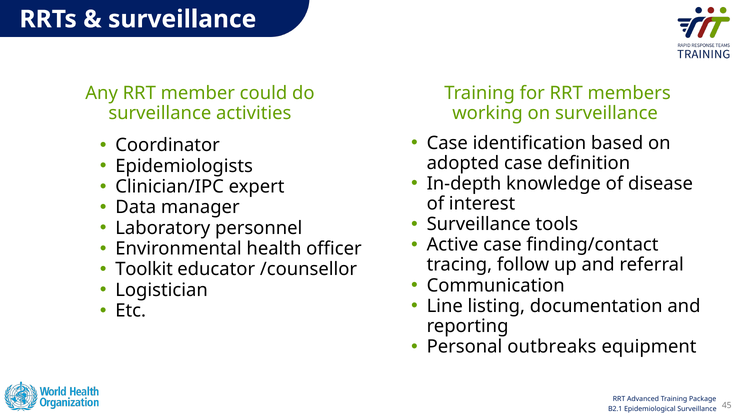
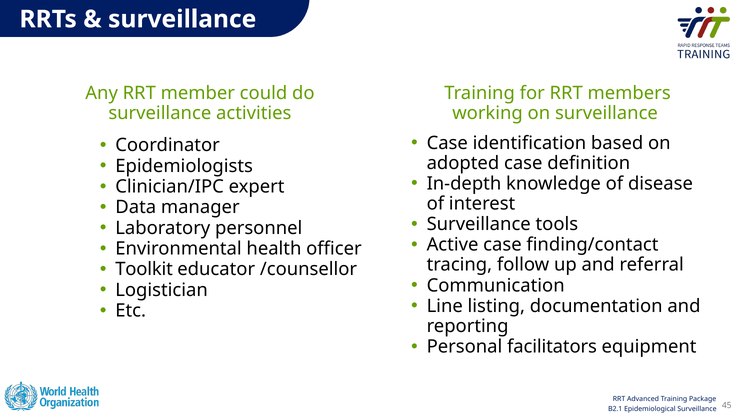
outbreaks: outbreaks -> facilitators
